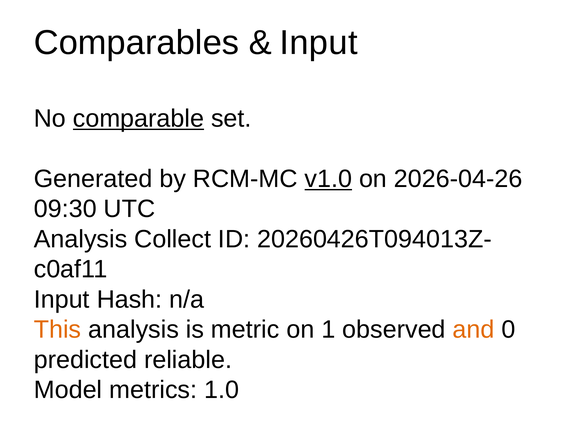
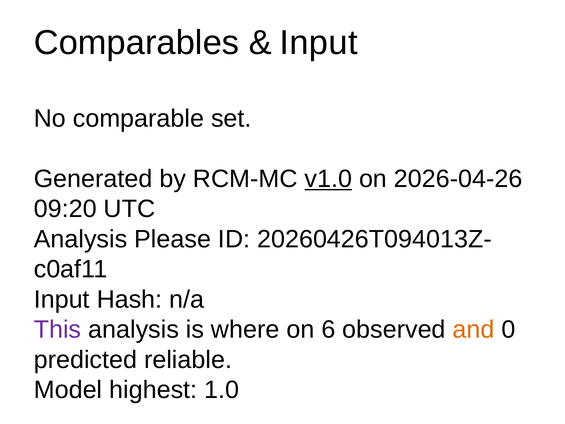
comparable underline: present -> none
09:30: 09:30 -> 09:20
Collect: Collect -> Please
This colour: orange -> purple
metric: metric -> where
1: 1 -> 6
metrics: metrics -> highest
